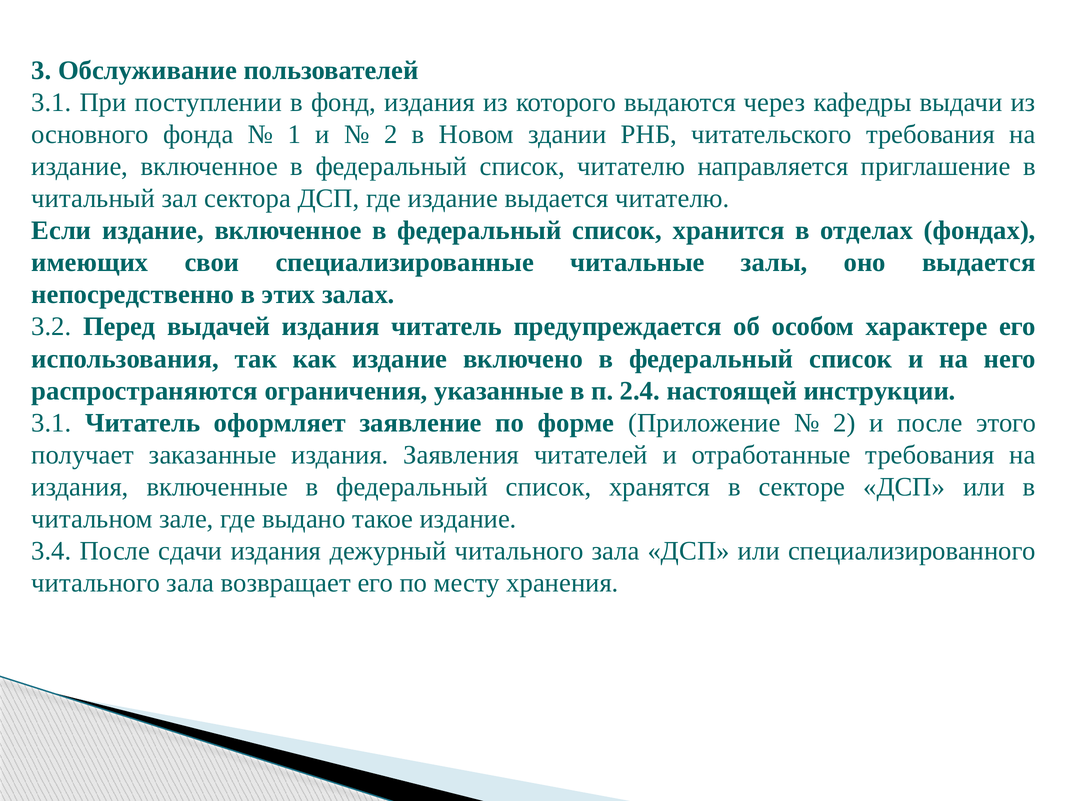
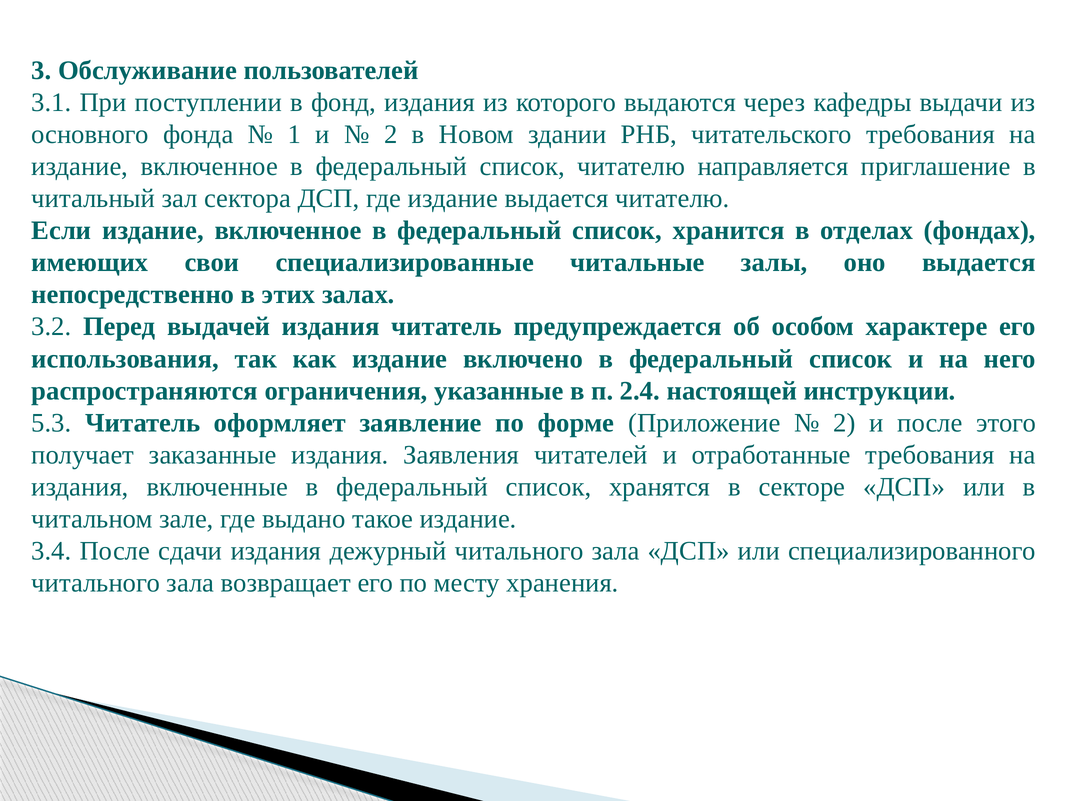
3.1 at (51, 423): 3.1 -> 5.3
